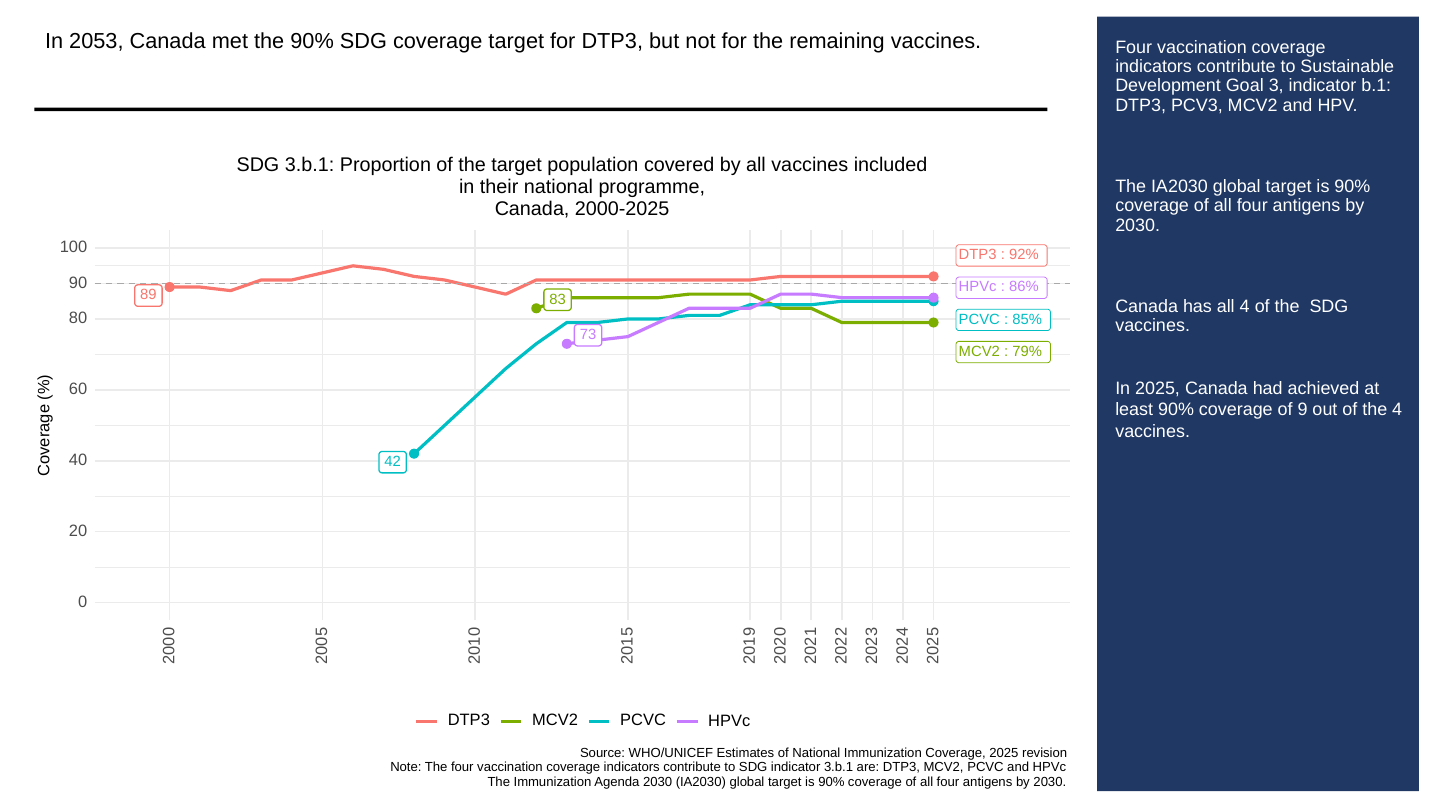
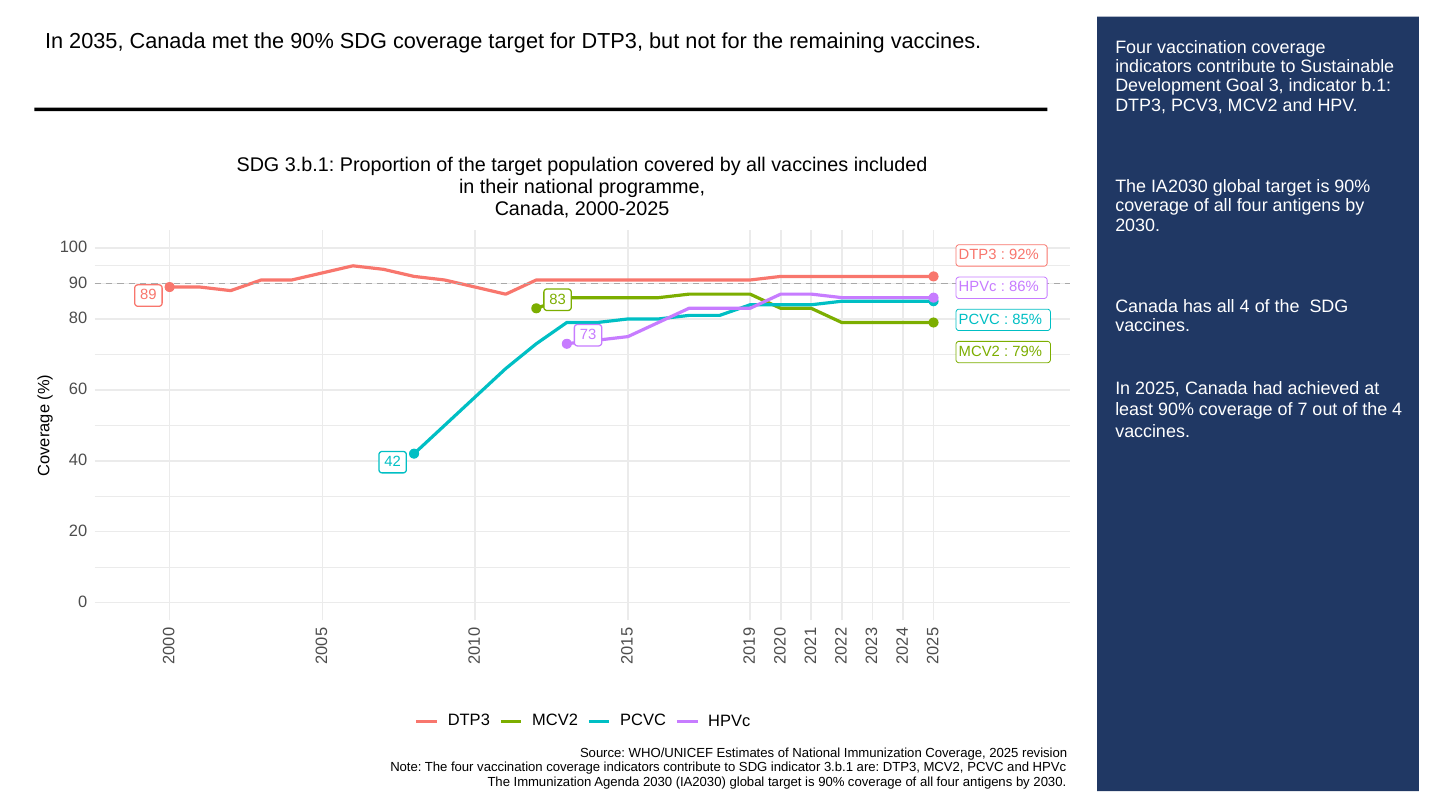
2053: 2053 -> 2035
of 9: 9 -> 7
